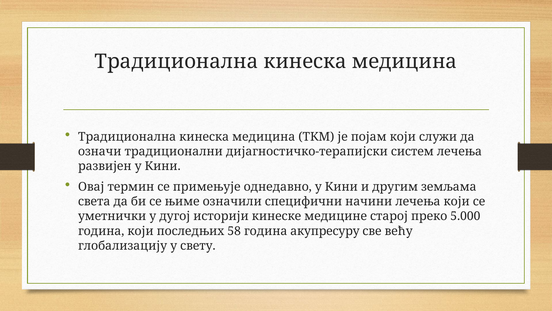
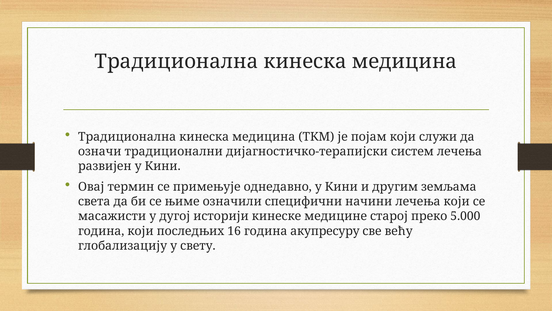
уметнички: уметнички -> масажисти
58: 58 -> 16
